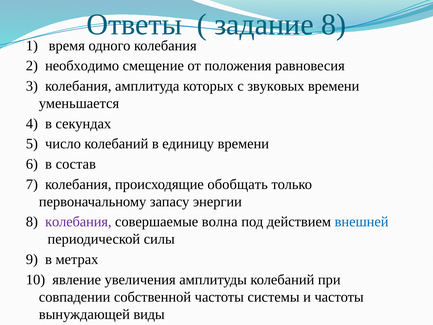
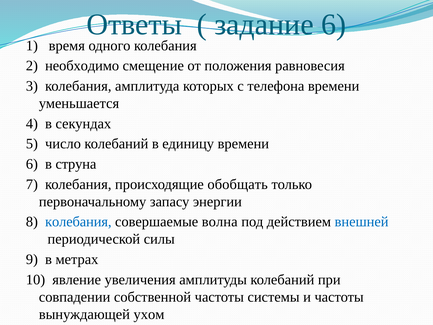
задание 8: 8 -> 6
звуковых: звуковых -> телефона
состав: состав -> струна
колебания at (78, 222) colour: purple -> blue
виды: виды -> ухом
